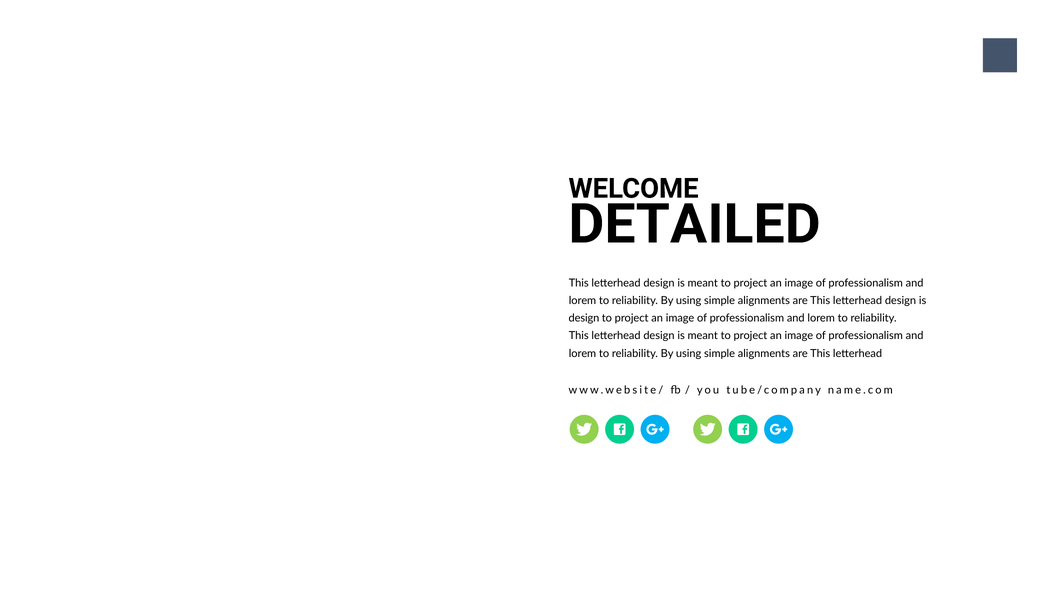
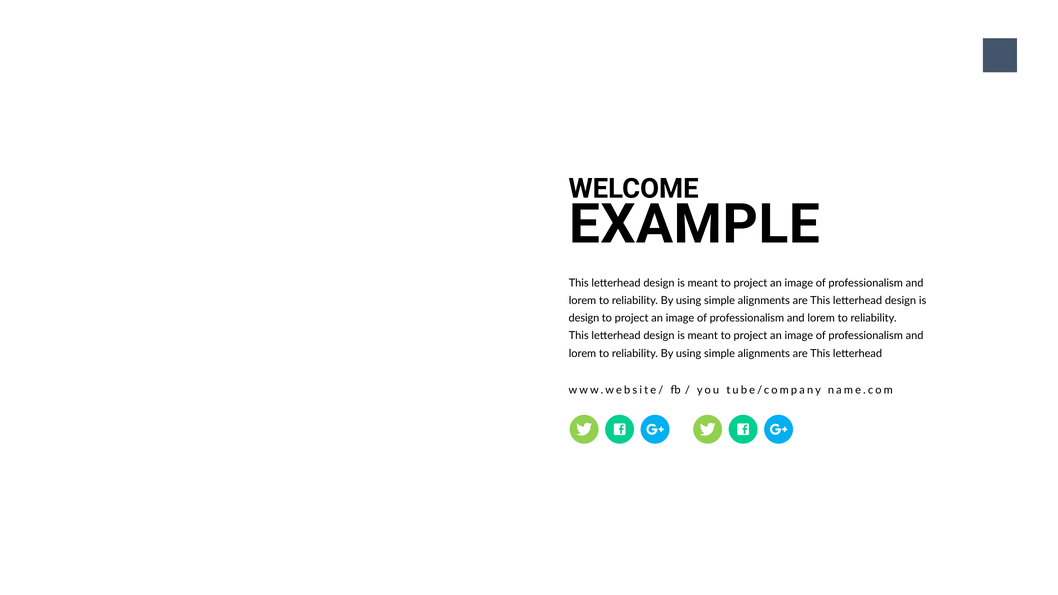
DETAILED: DETAILED -> EXAMPLE
